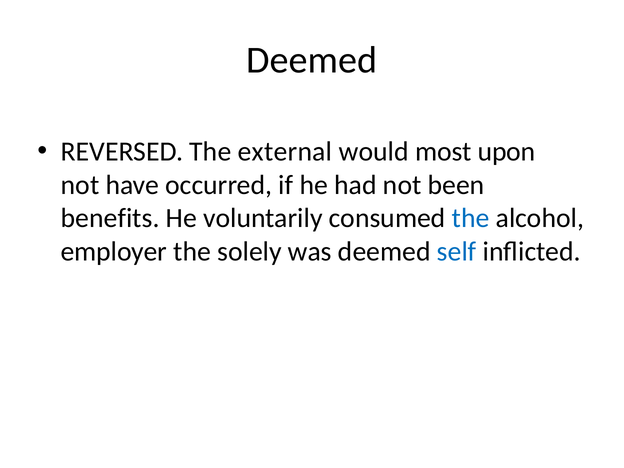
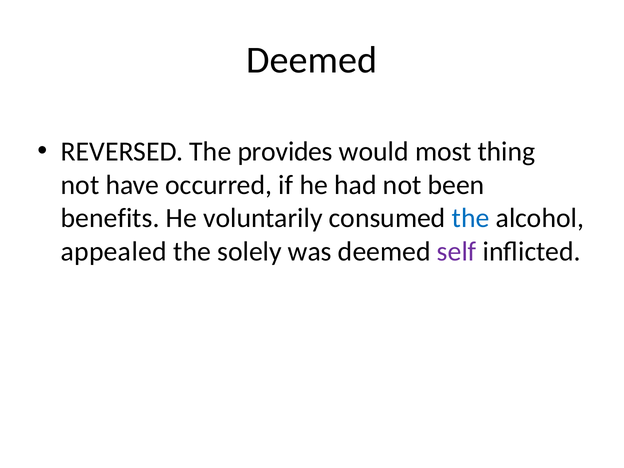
external: external -> provides
upon: upon -> thing
employer: employer -> appealed
self colour: blue -> purple
